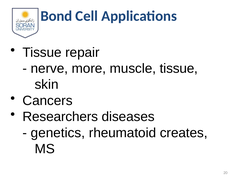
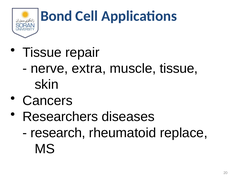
more: more -> extra
genetics: genetics -> research
creates: creates -> replace
